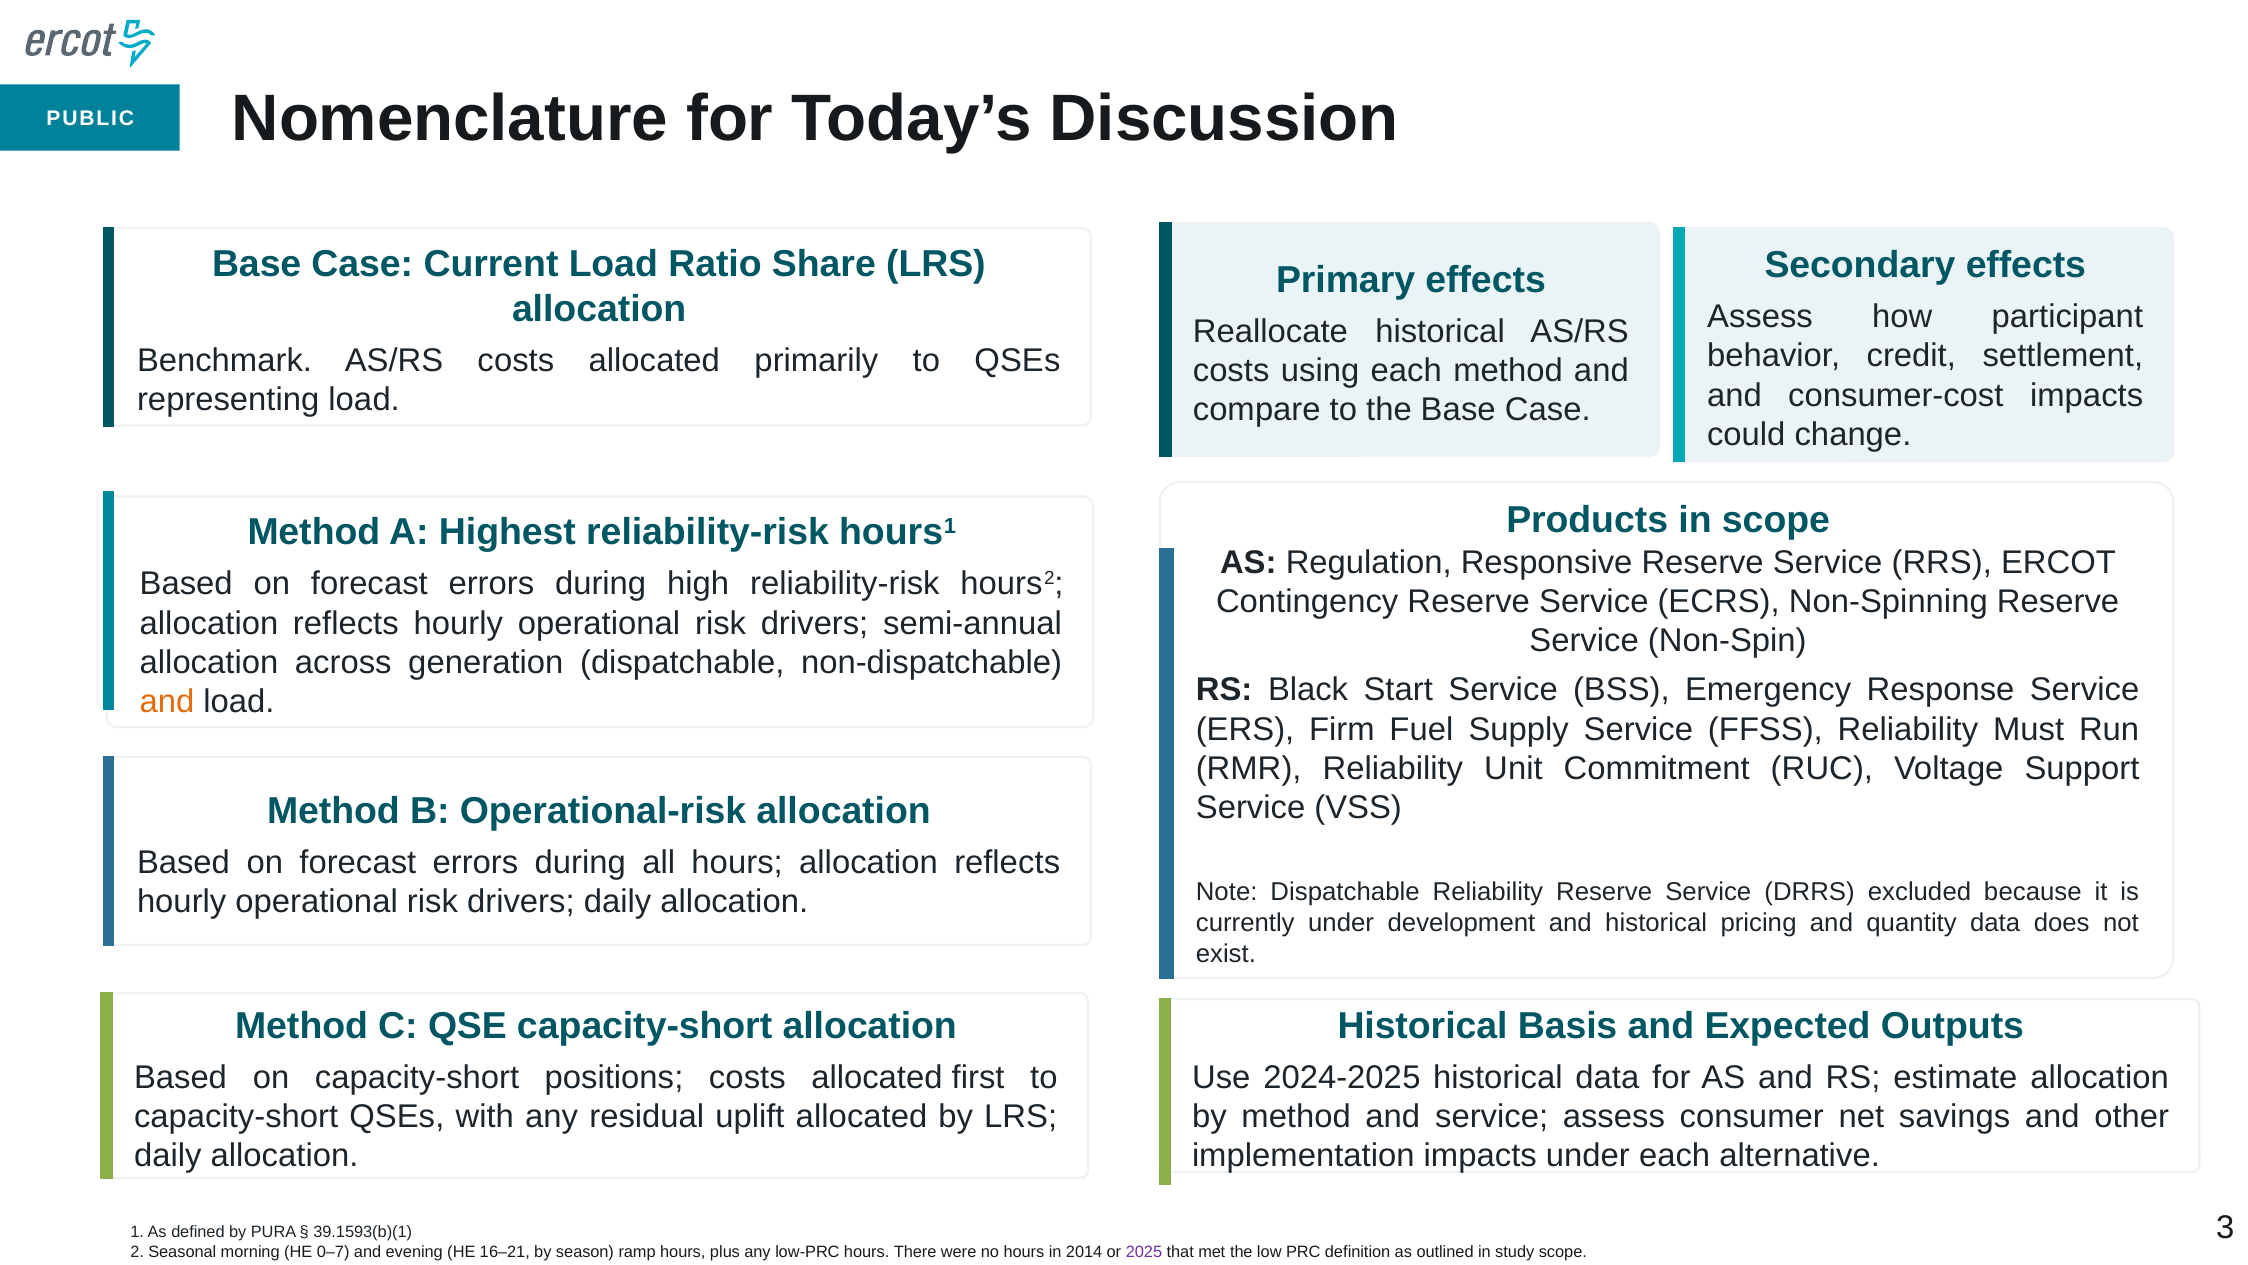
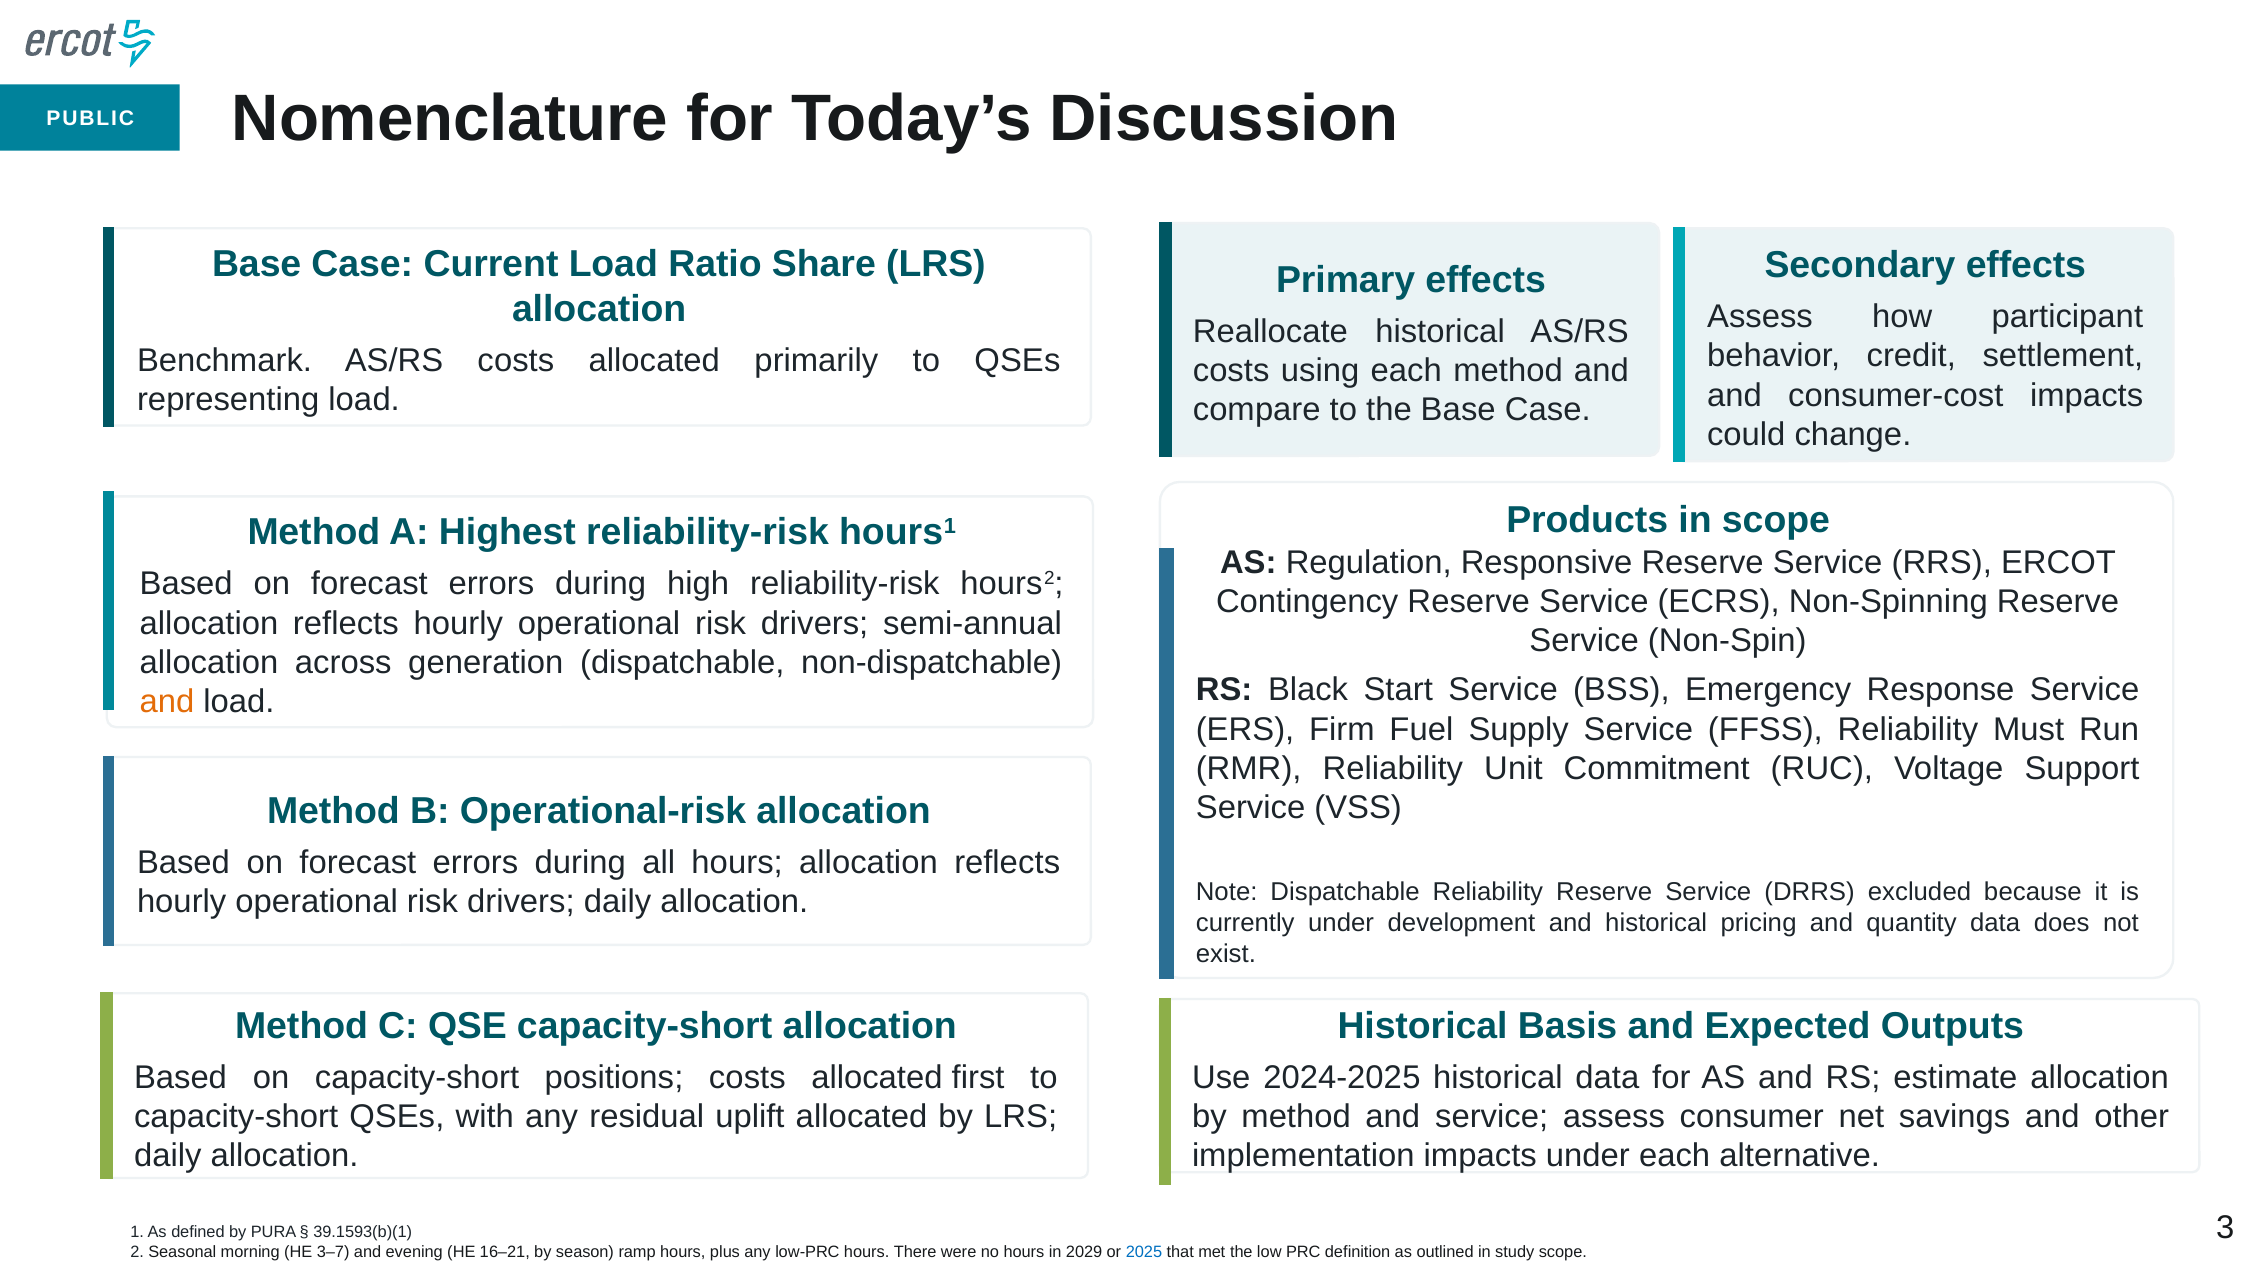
0–7: 0–7 -> 3–7
2014: 2014 -> 2029
2025 colour: purple -> blue
